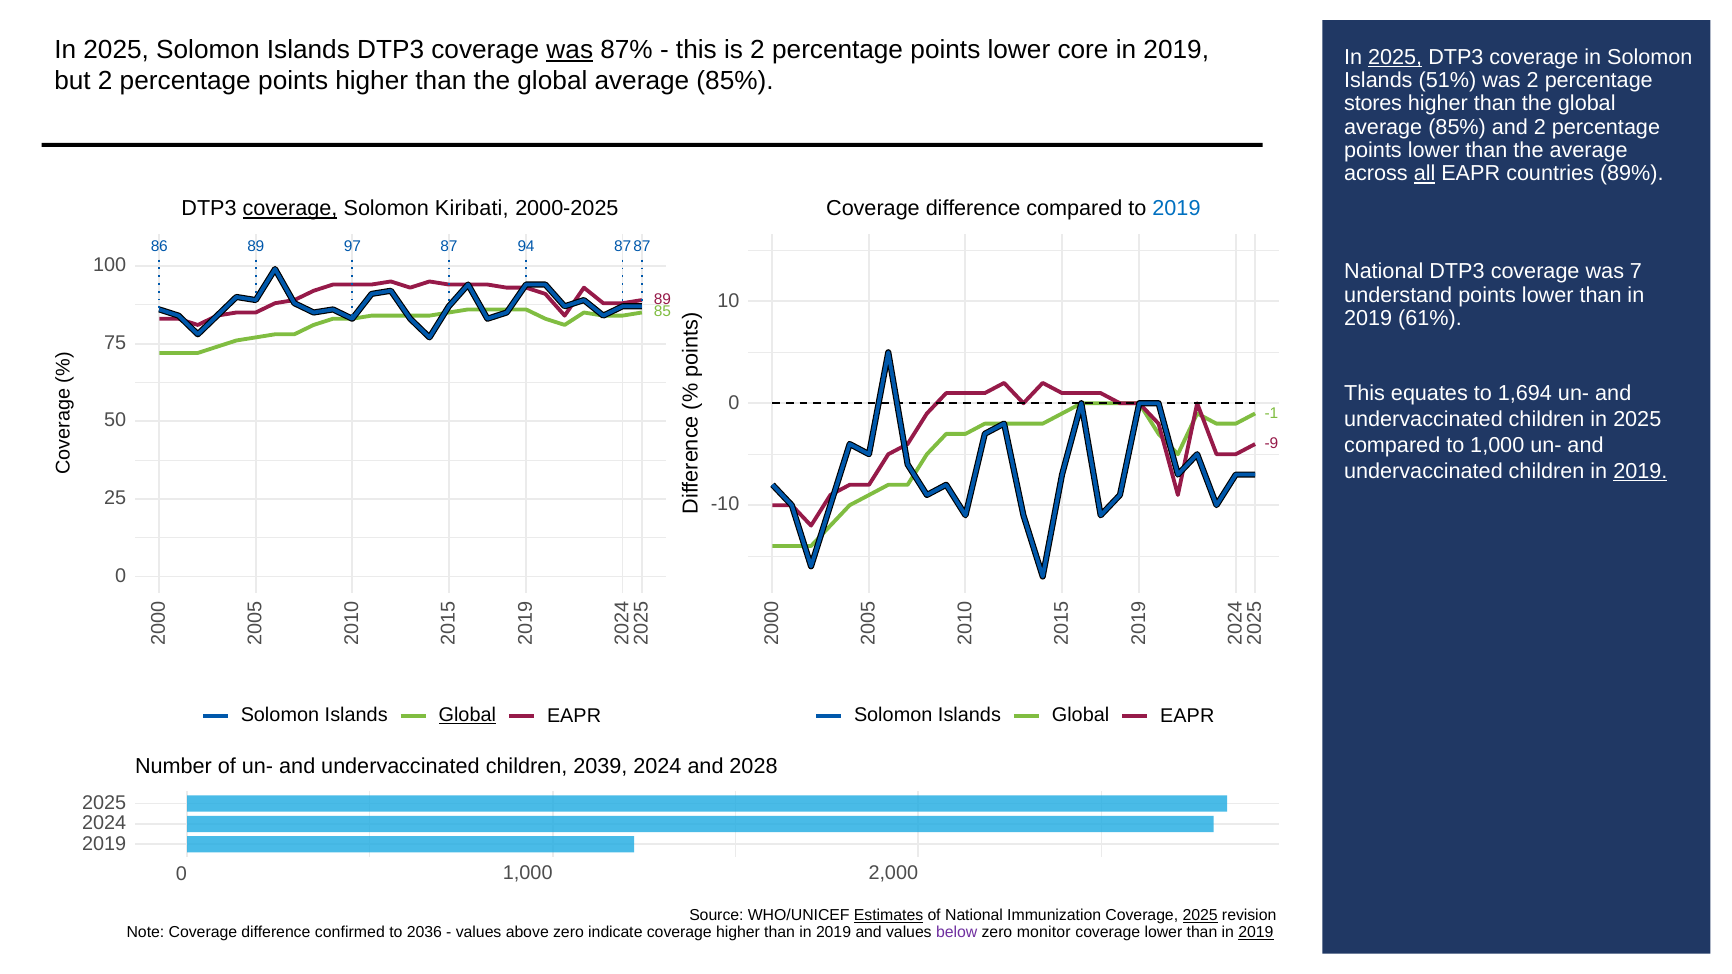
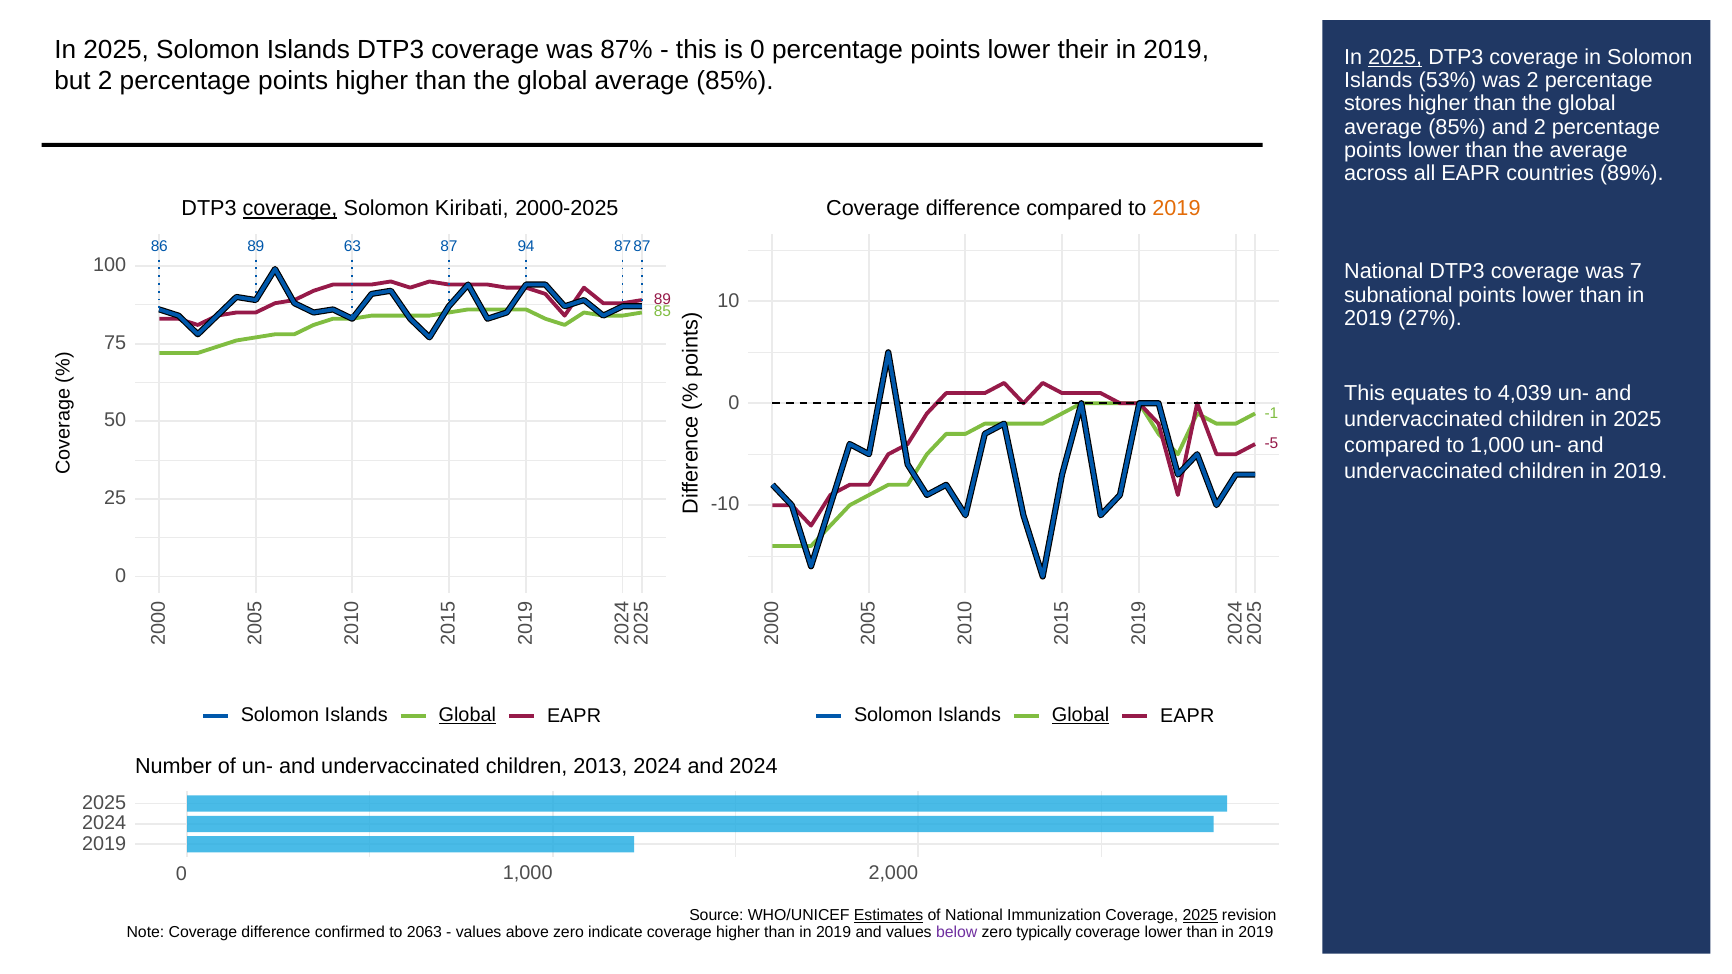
was at (570, 50) underline: present -> none
is 2: 2 -> 0
core: core -> their
51%: 51% -> 53%
all underline: present -> none
2019 at (1176, 209) colour: blue -> orange
97: 97 -> 63
understand: understand -> subnational
61%: 61% -> 27%
1,694: 1,694 -> 4,039
-9: -9 -> -5
2019 at (1640, 472) underline: present -> none
Global at (1081, 715) underline: none -> present
2039: 2039 -> 2013
and 2028: 2028 -> 2024
2036: 2036 -> 2063
monitor: monitor -> typically
2019 at (1256, 933) underline: present -> none
